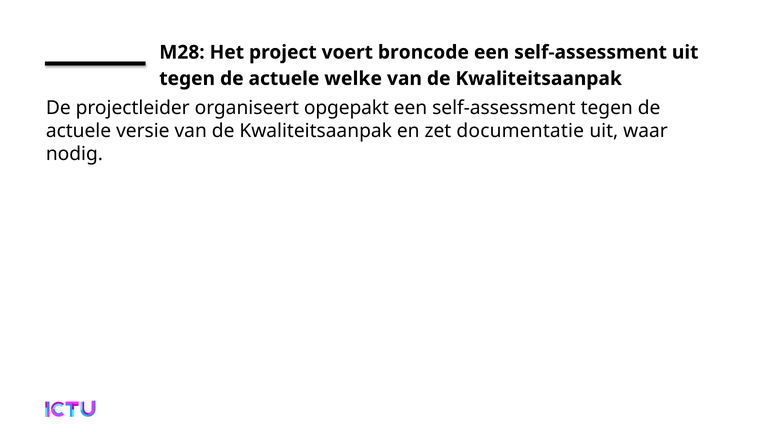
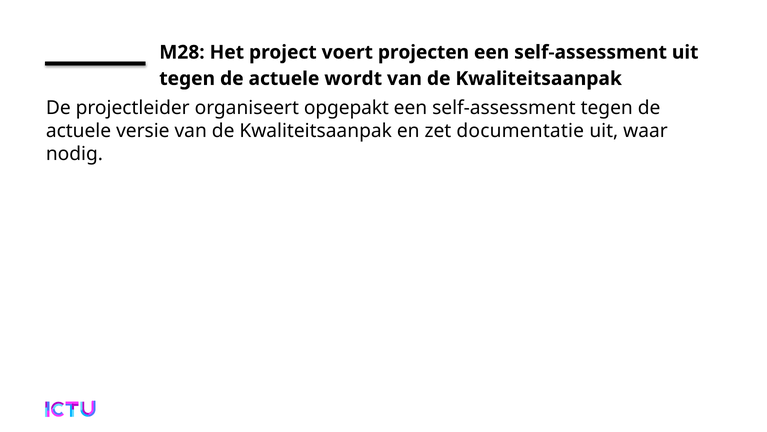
broncode: broncode -> projecten
welke: welke -> wordt
